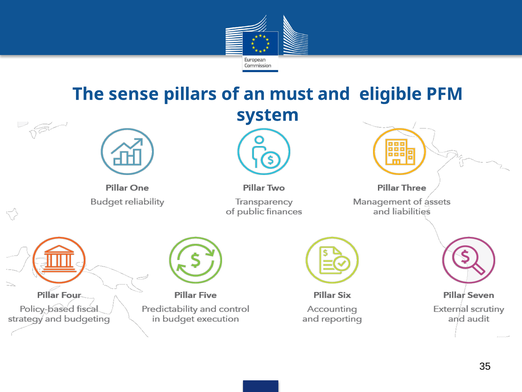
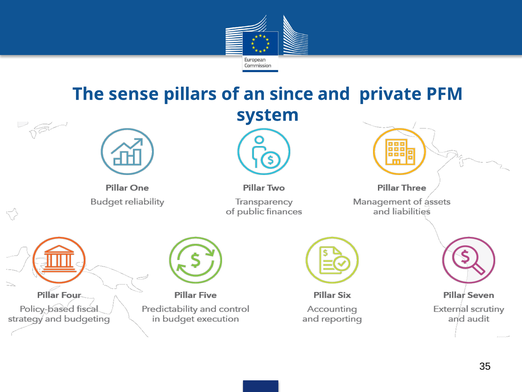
must: must -> since
eligible: eligible -> private
